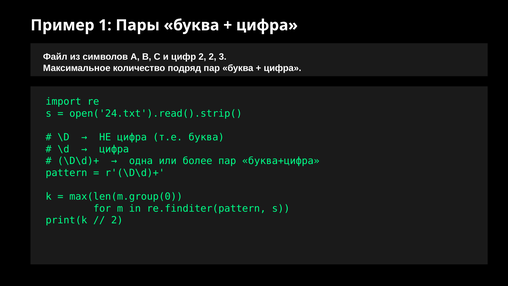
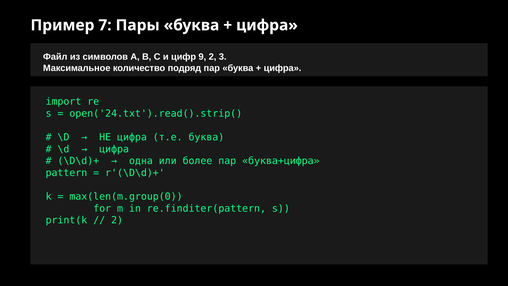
1: 1 -> 7
цифр 2: 2 -> 9
